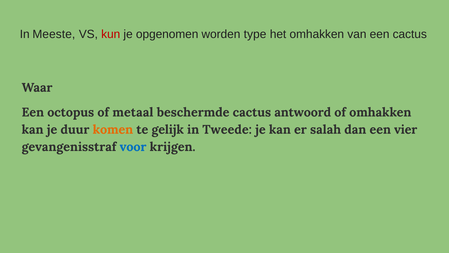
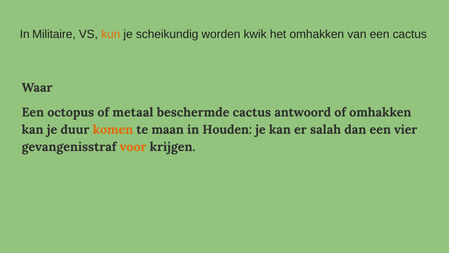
Meeste: Meeste -> Militaire
kun colour: red -> orange
opgenomen: opgenomen -> scheikundig
type: type -> kwik
gelijk: gelijk -> maan
Tweede: Tweede -> Houden
voor colour: blue -> orange
